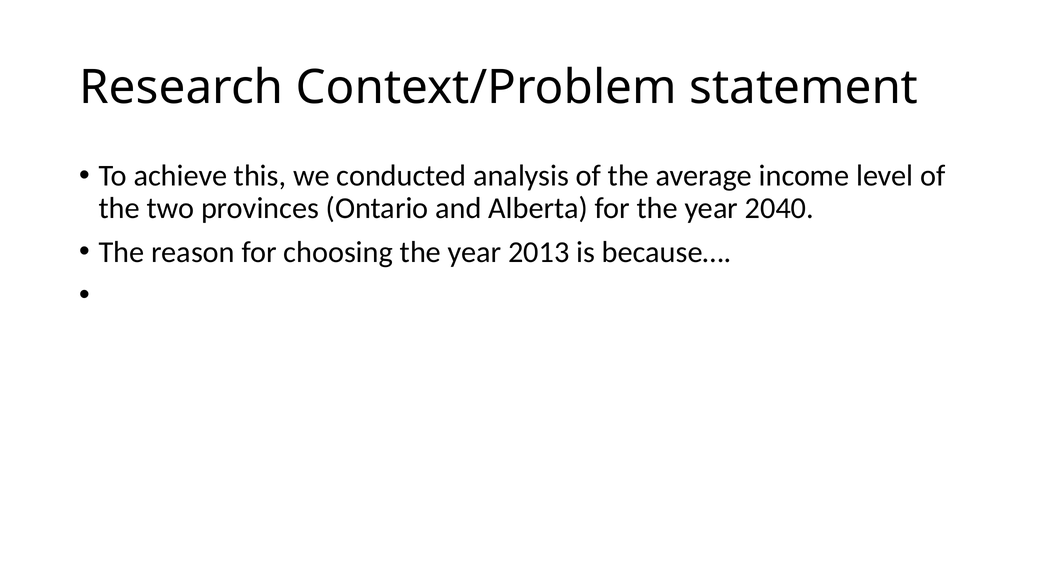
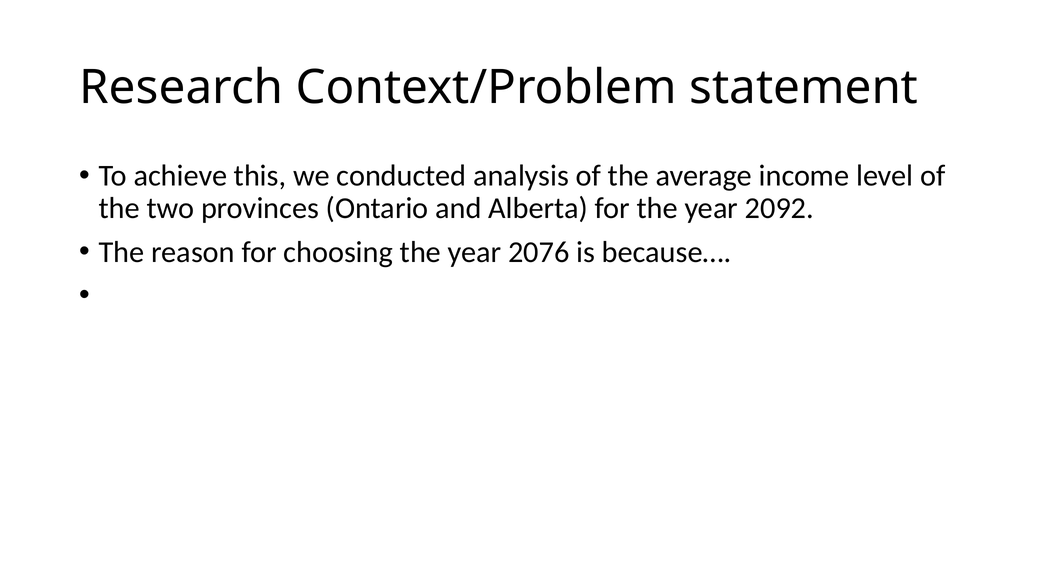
2040: 2040 -> 2092
2013: 2013 -> 2076
